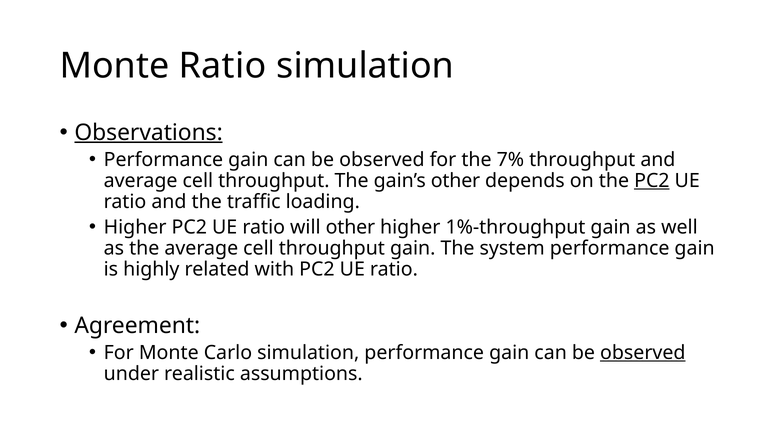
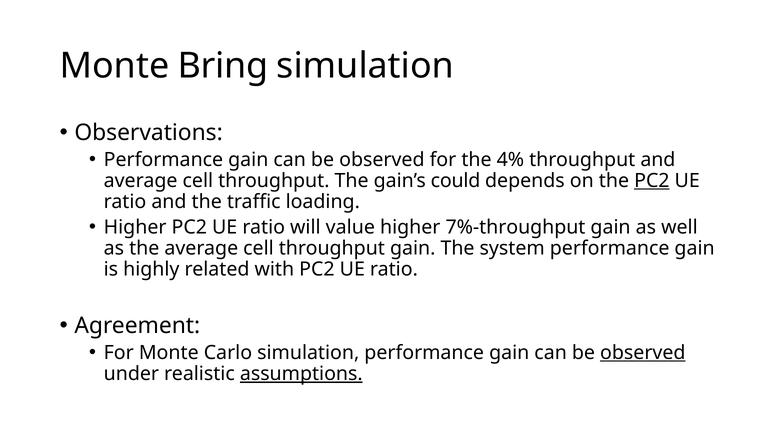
Monte Ratio: Ratio -> Bring
Observations underline: present -> none
7%: 7% -> 4%
gain’s other: other -> could
will other: other -> value
1%-throughput: 1%-throughput -> 7%-throughput
assumptions underline: none -> present
